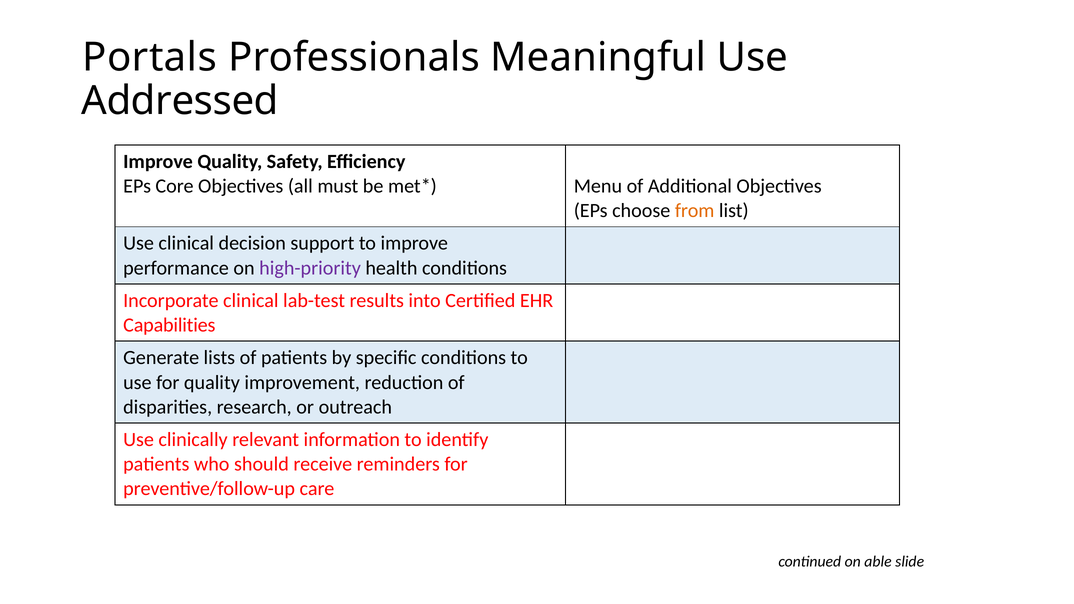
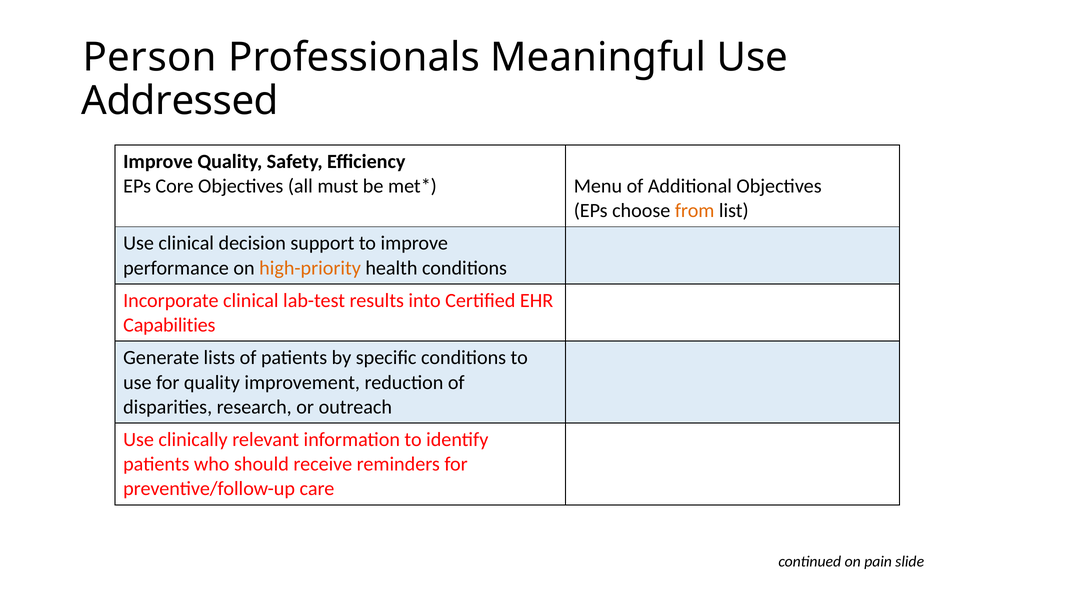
Portals: Portals -> Person
high-priority colour: purple -> orange
able: able -> pain
